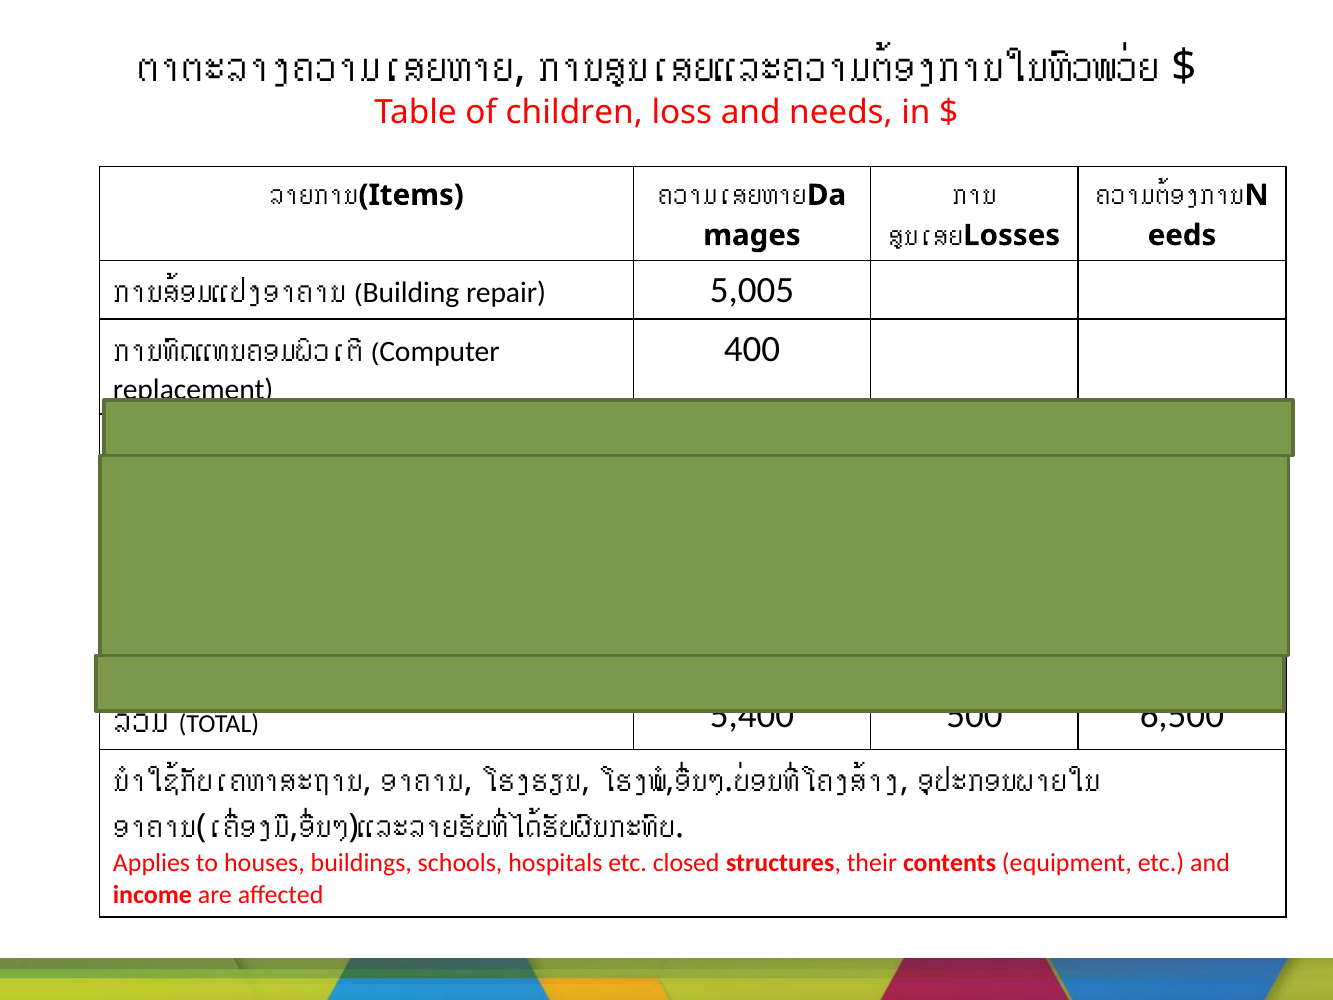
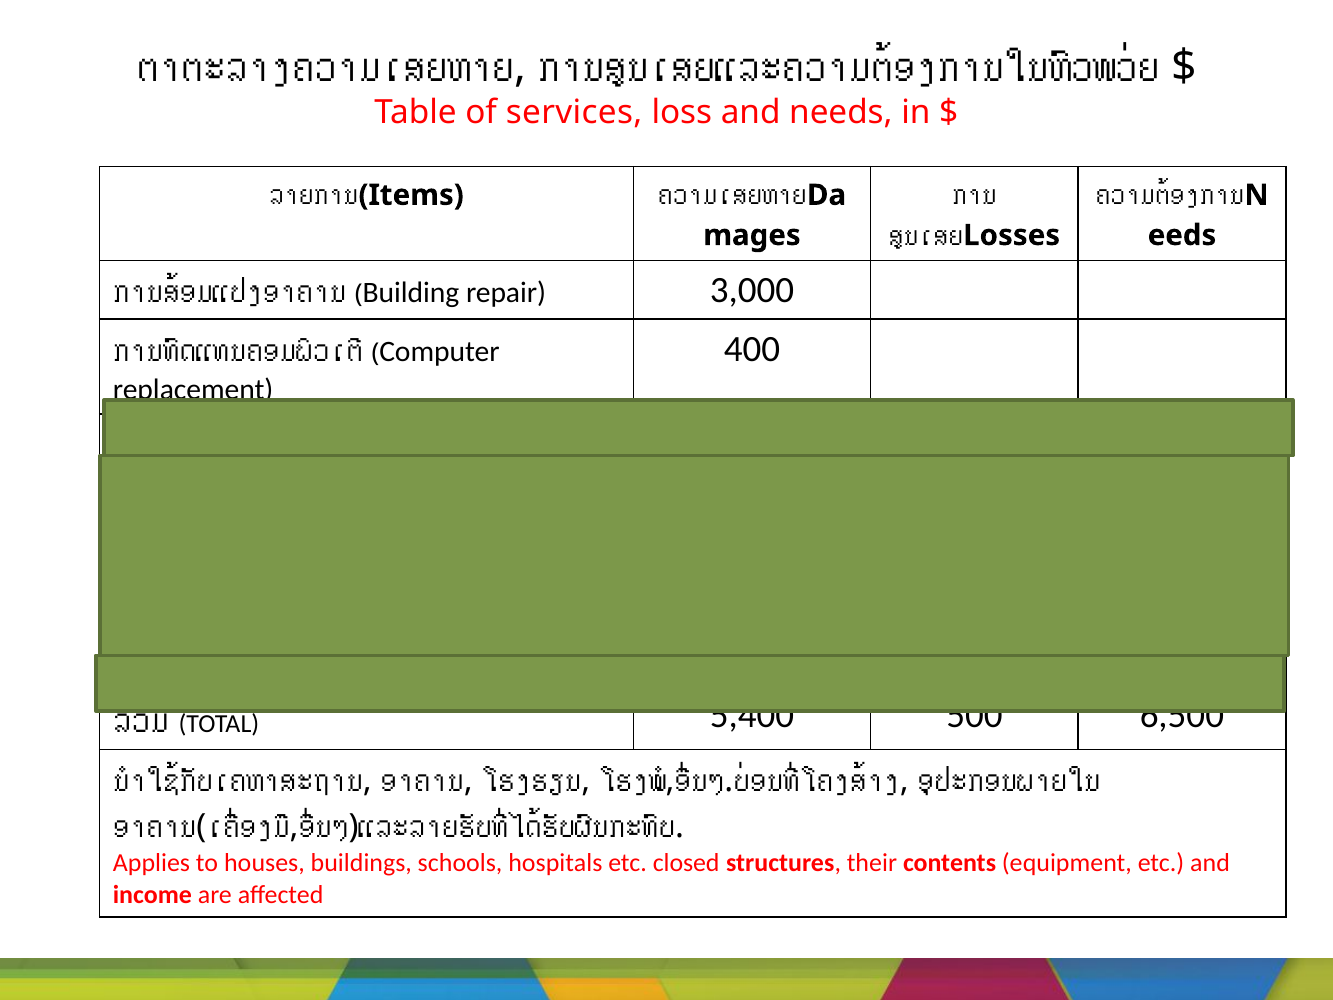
children: children -> services
5,005: 5,005 -> 3,000
